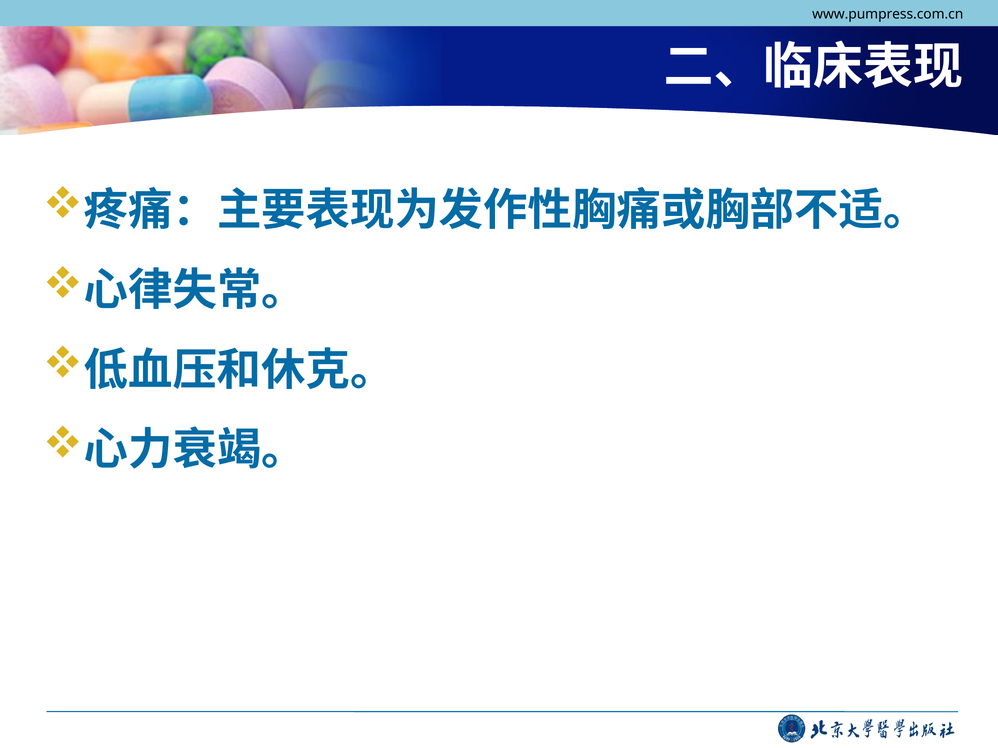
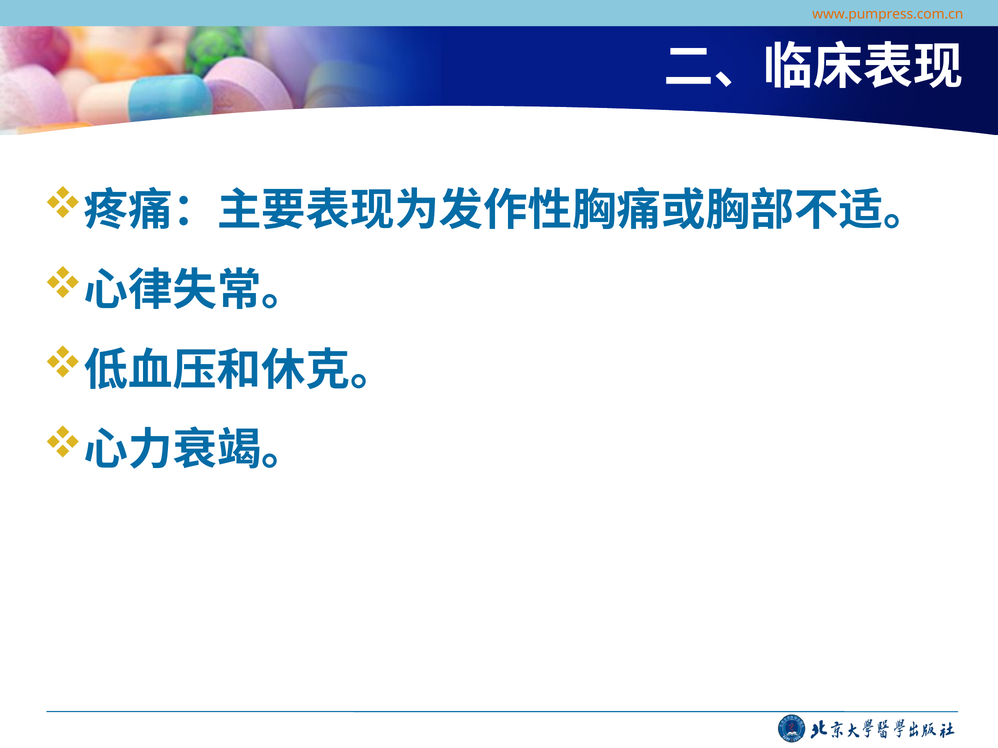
www.pumpress.com.cn colour: black -> orange
